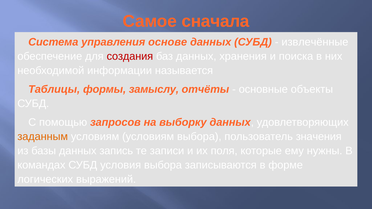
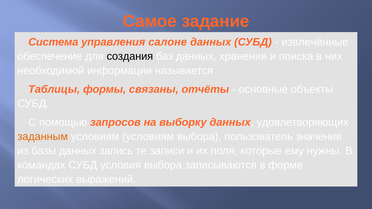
сначала: сначала -> задание
основе: основе -> салоне
создания colour: red -> black
замыслу: замыслу -> связаны
